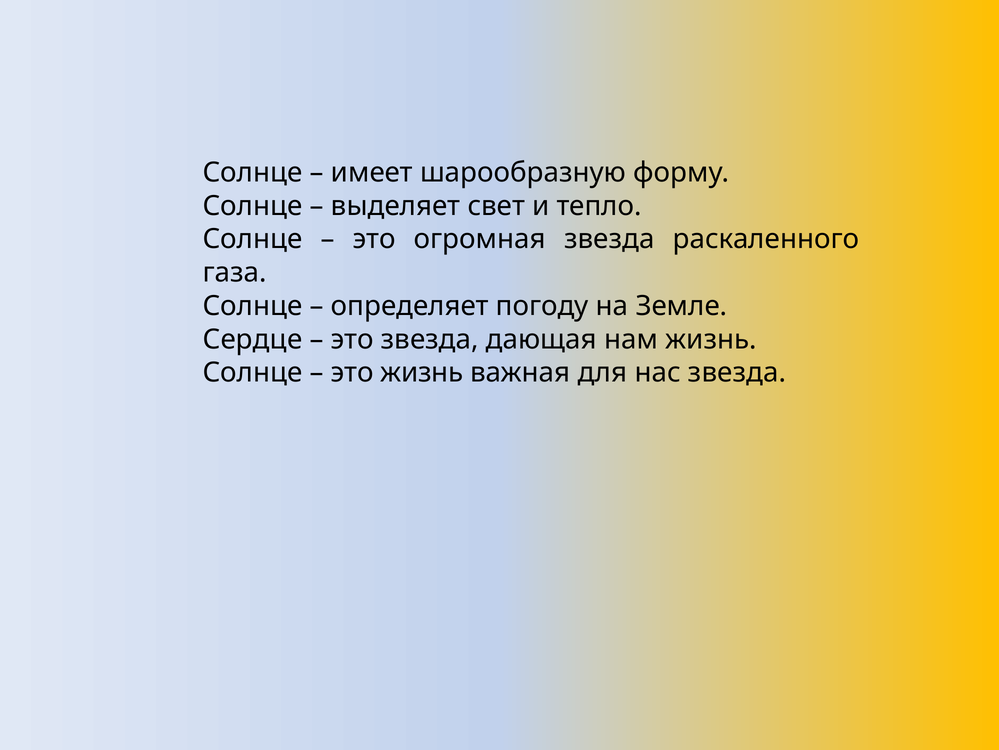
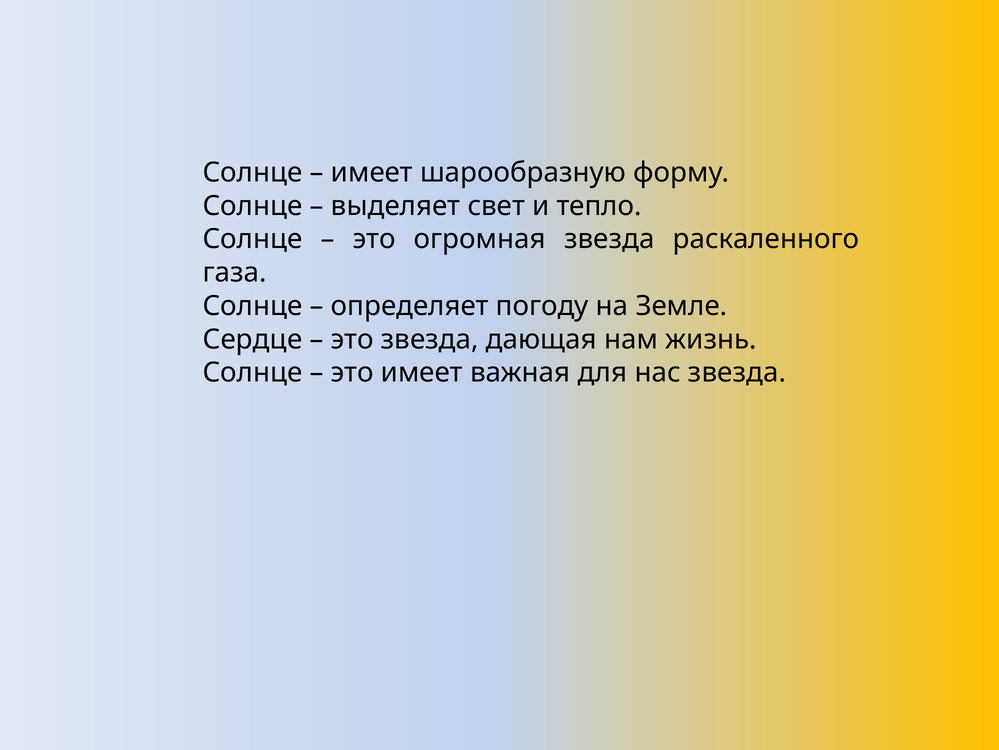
это жизнь: жизнь -> имеет
